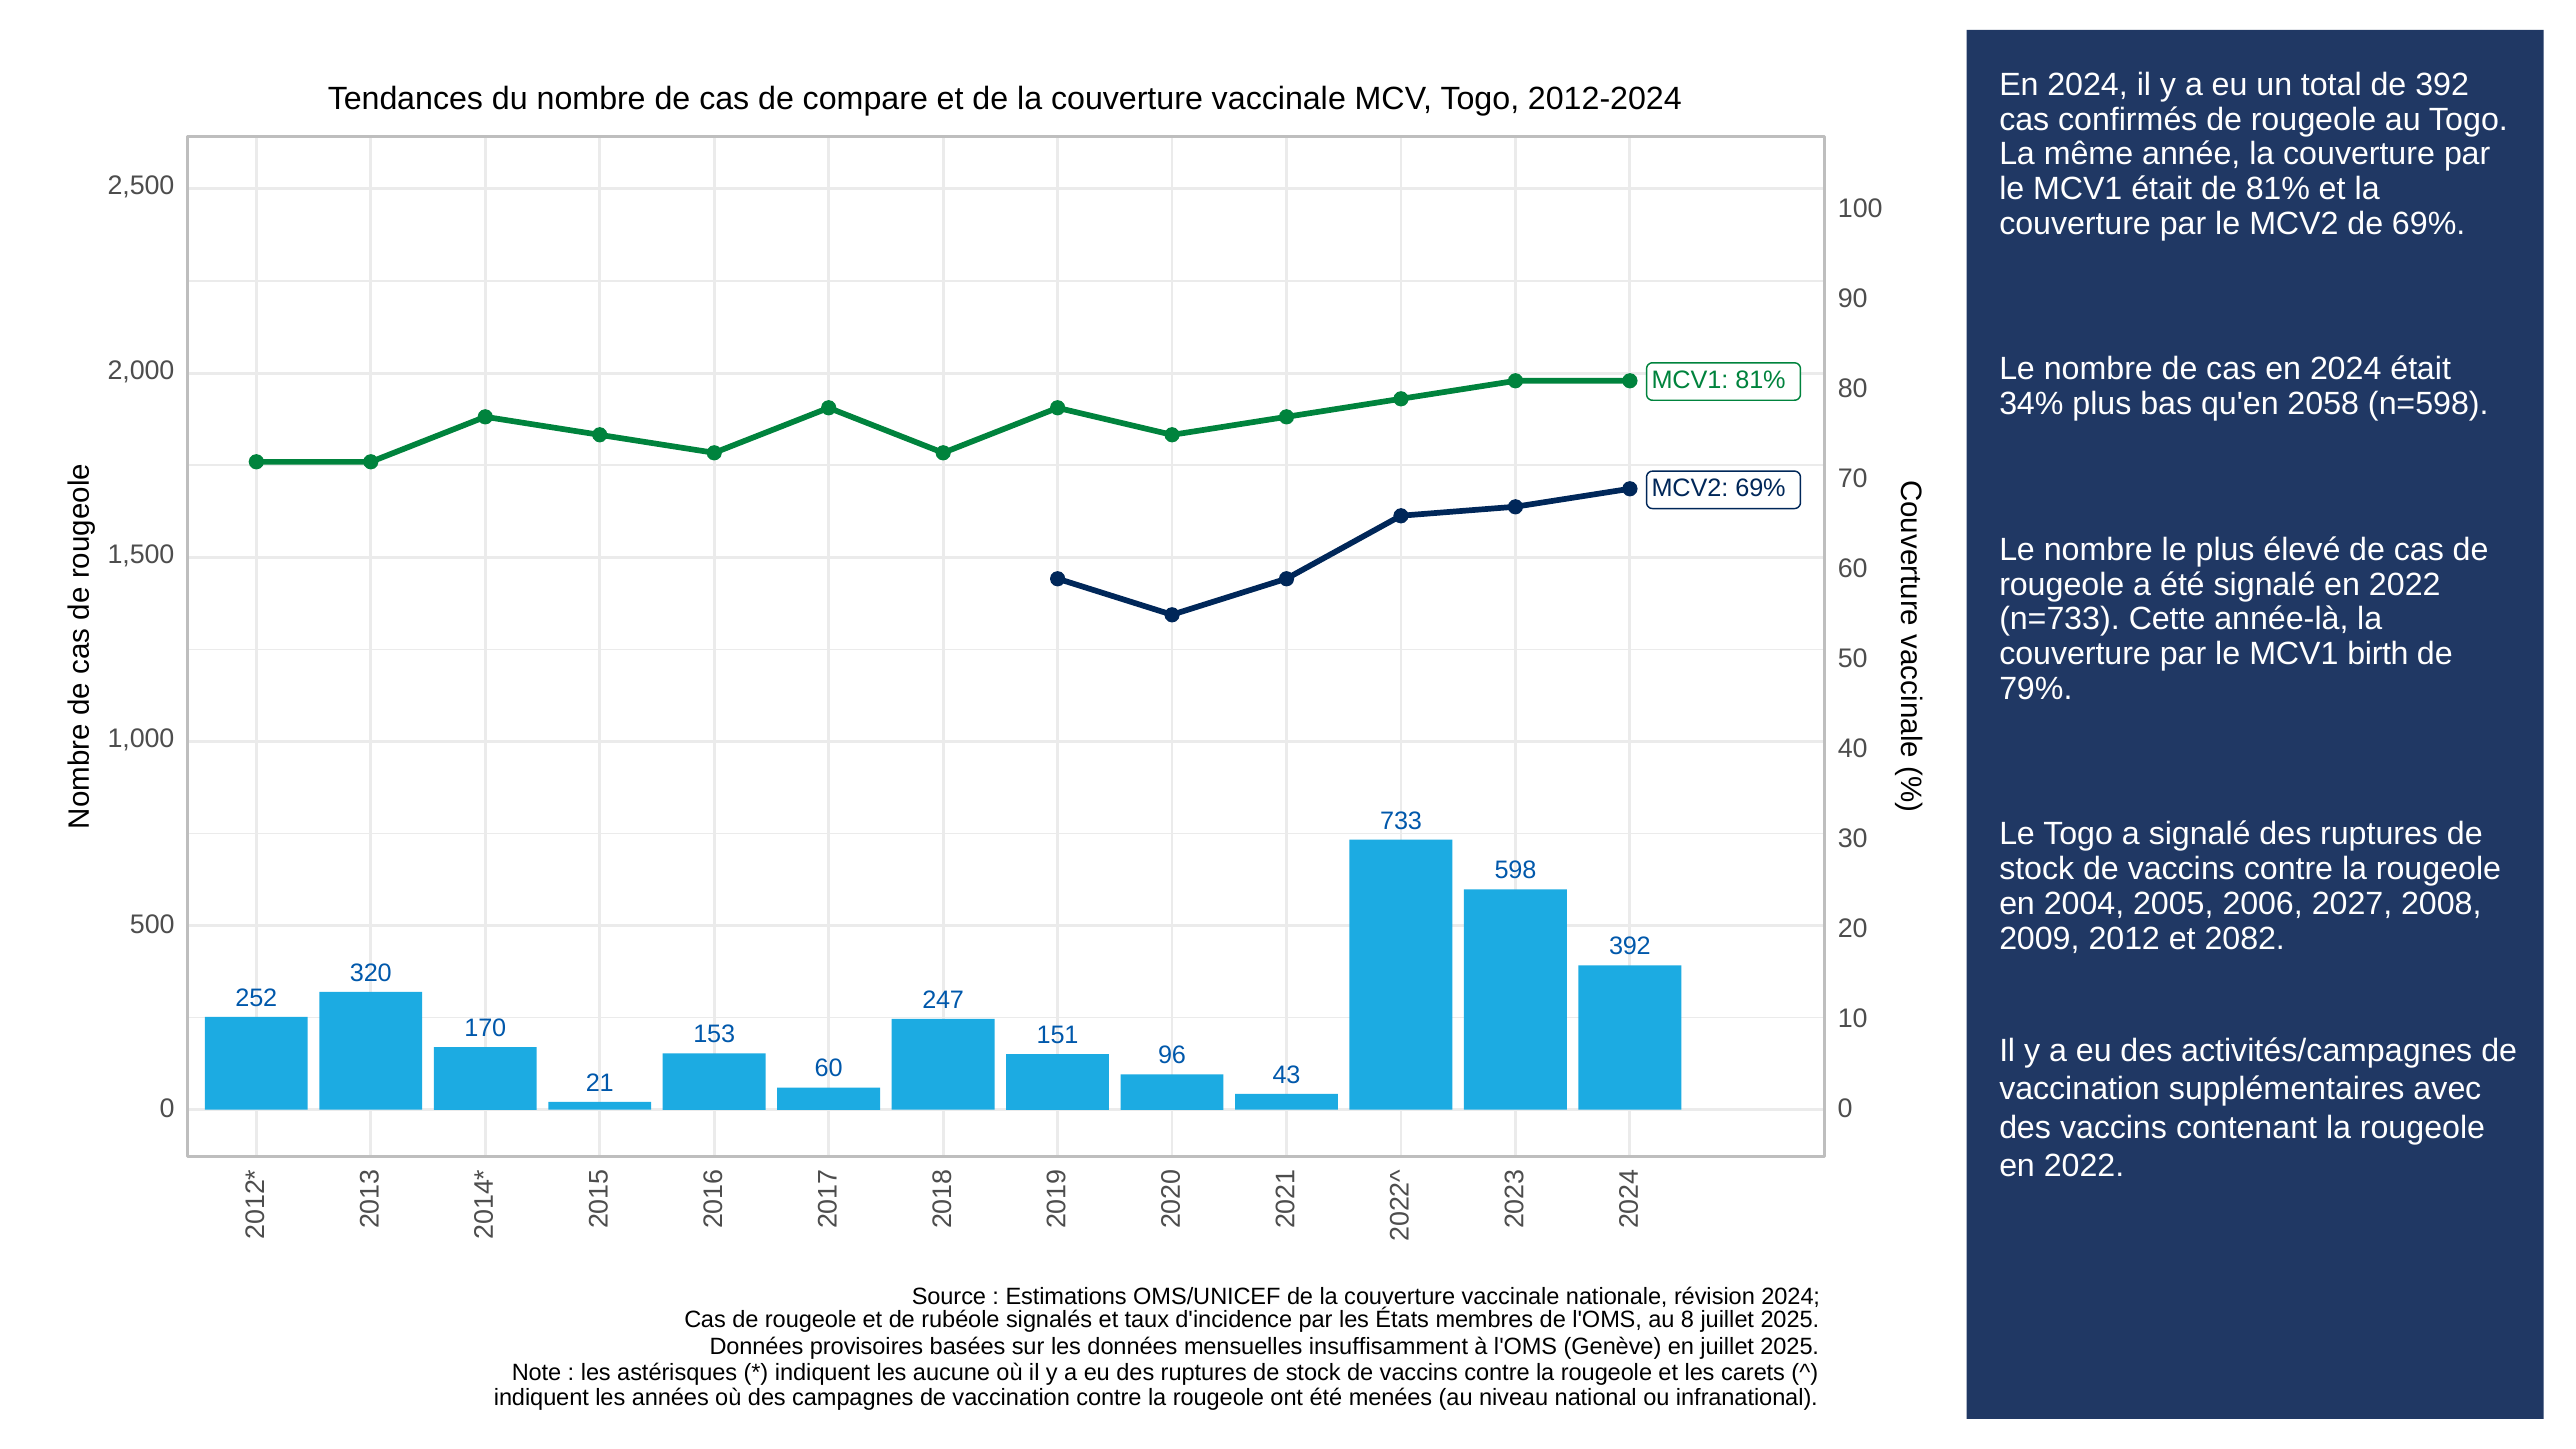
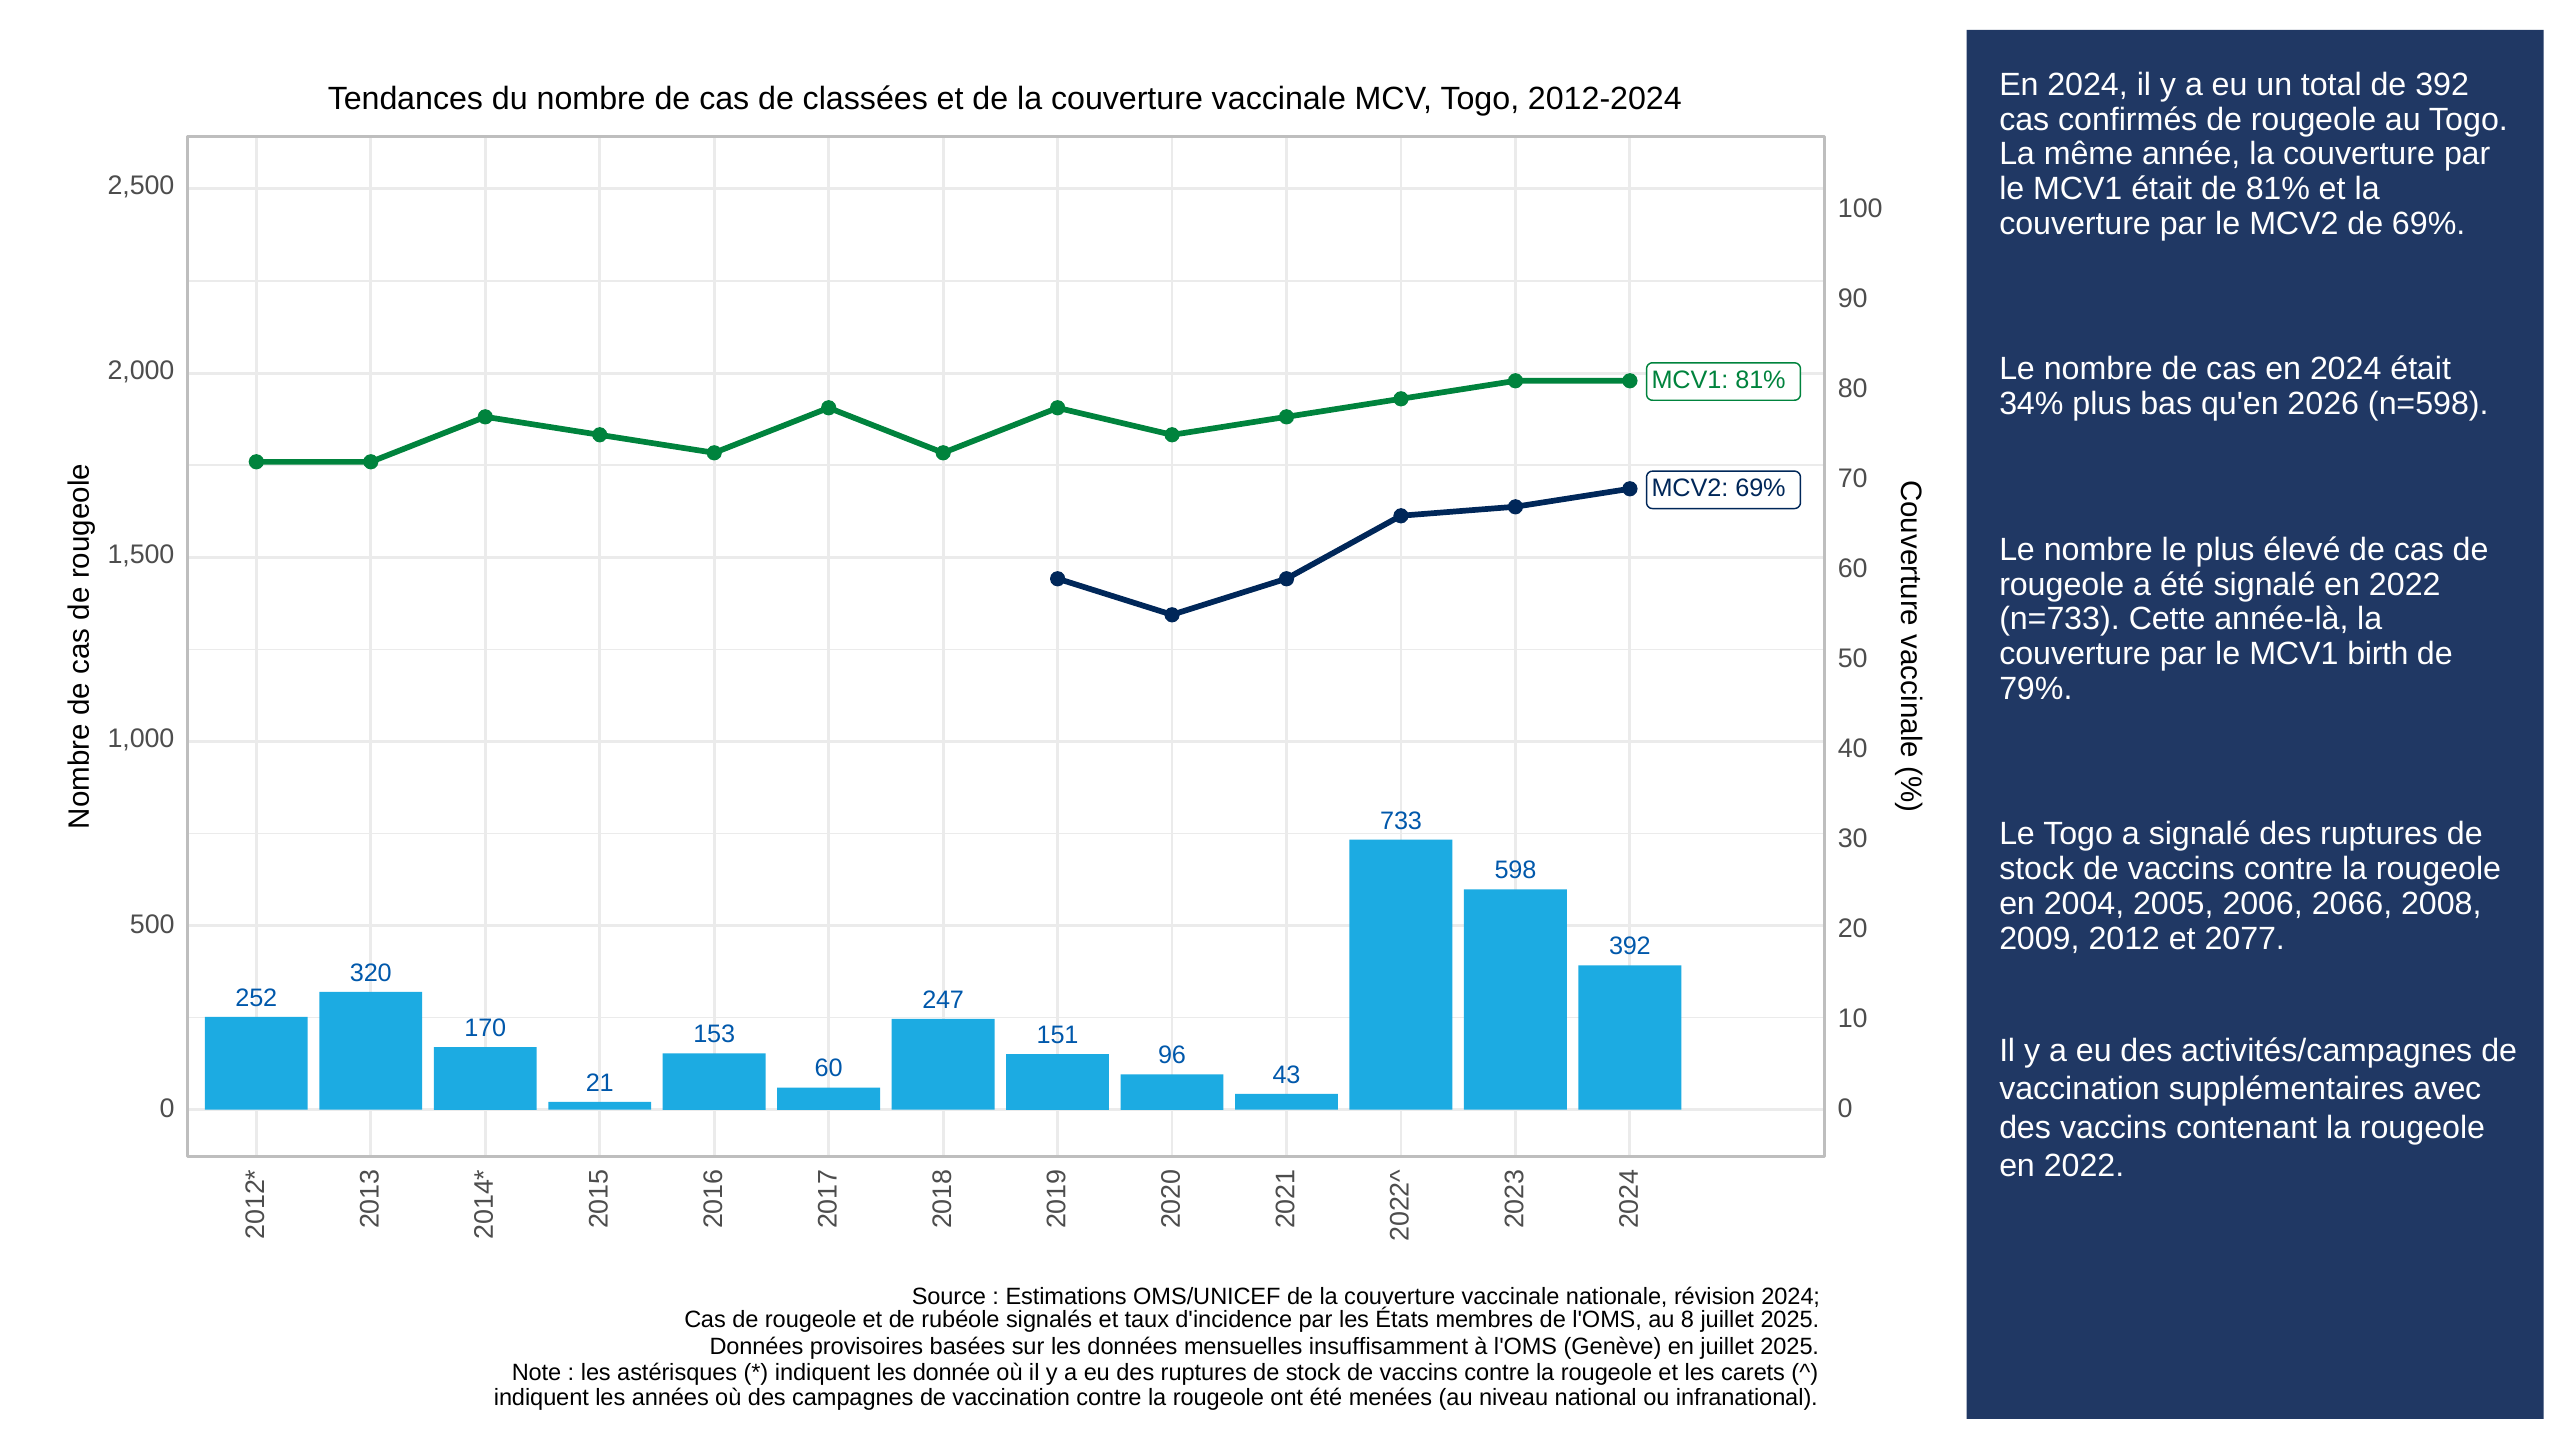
compare: compare -> classées
2058: 2058 -> 2026
2027: 2027 -> 2066
2082: 2082 -> 2077
aucune: aucune -> donnée
